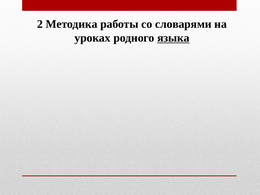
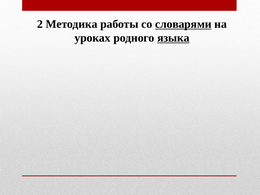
словарями underline: none -> present
